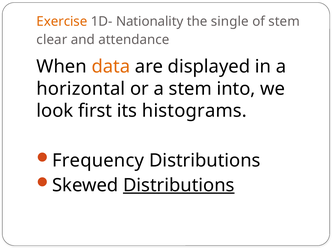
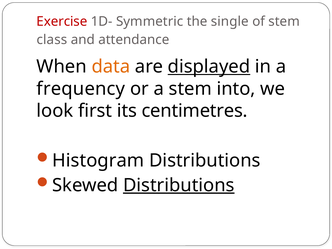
Exercise colour: orange -> red
Nationality: Nationality -> Symmetric
clear: clear -> class
displayed underline: none -> present
horizontal: horizontal -> frequency
histograms: histograms -> centimetres
Frequency: Frequency -> Histogram
